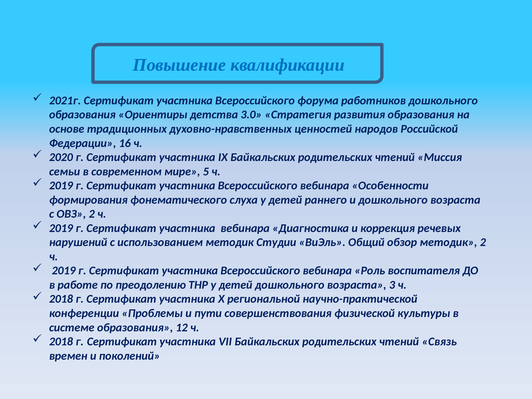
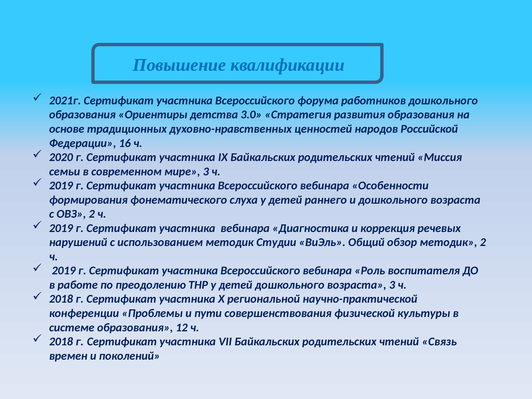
мире 5: 5 -> 3
